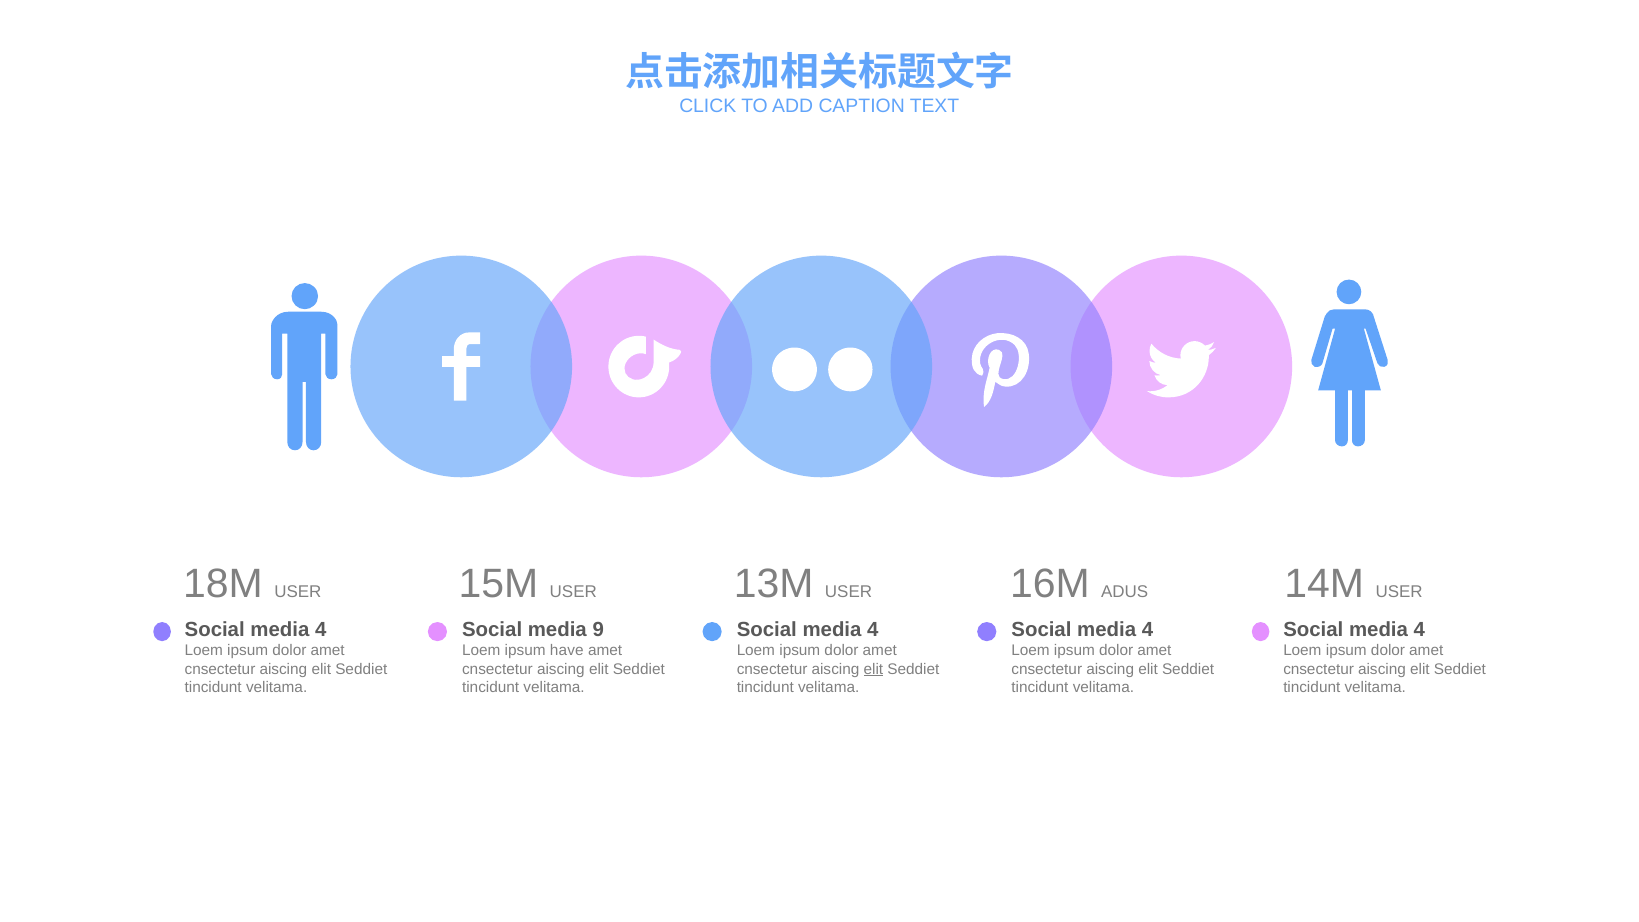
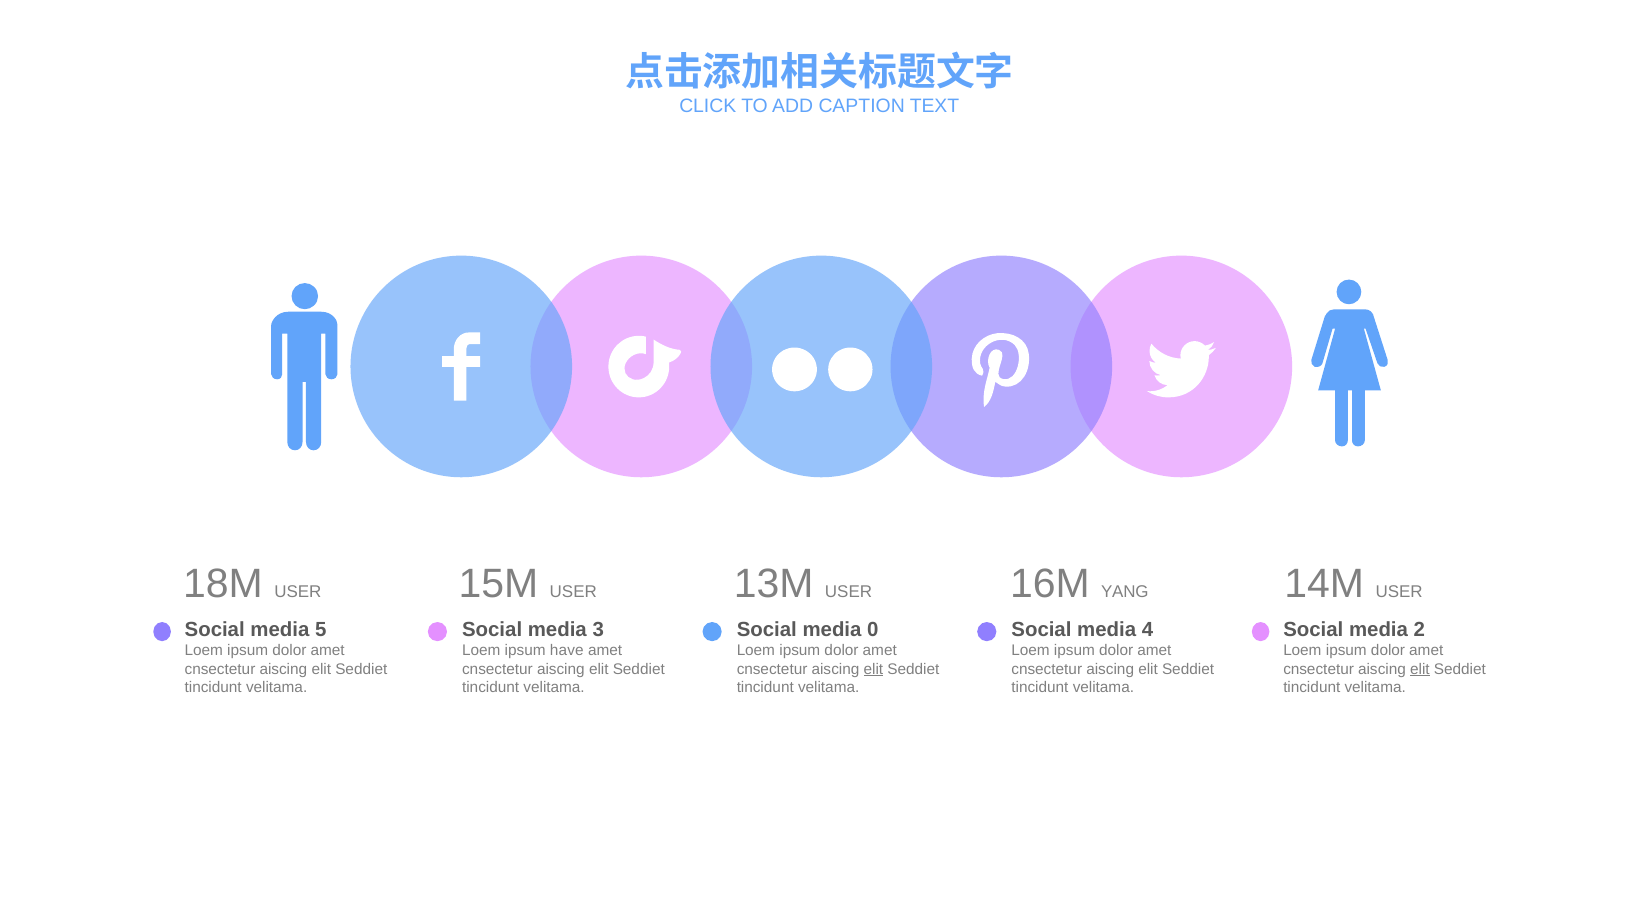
ADUS: ADUS -> YANG
4 at (321, 629): 4 -> 5
9: 9 -> 3
4 at (873, 629): 4 -> 0
4 at (1419, 629): 4 -> 2
elit at (1420, 669) underline: none -> present
